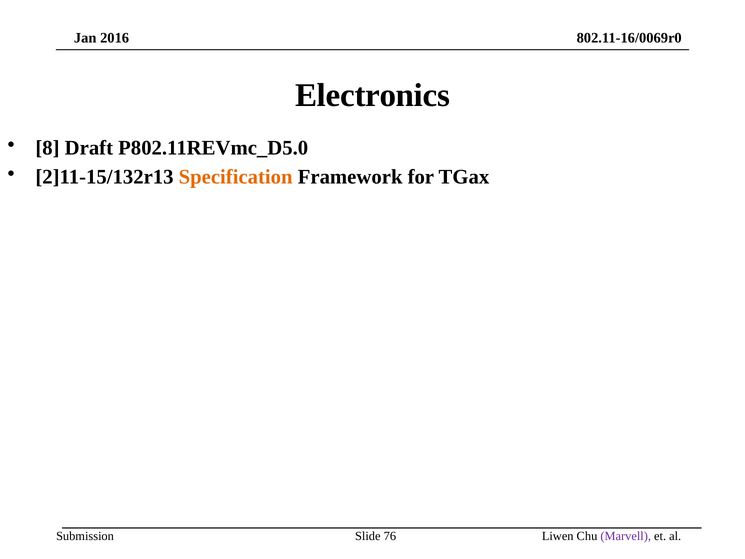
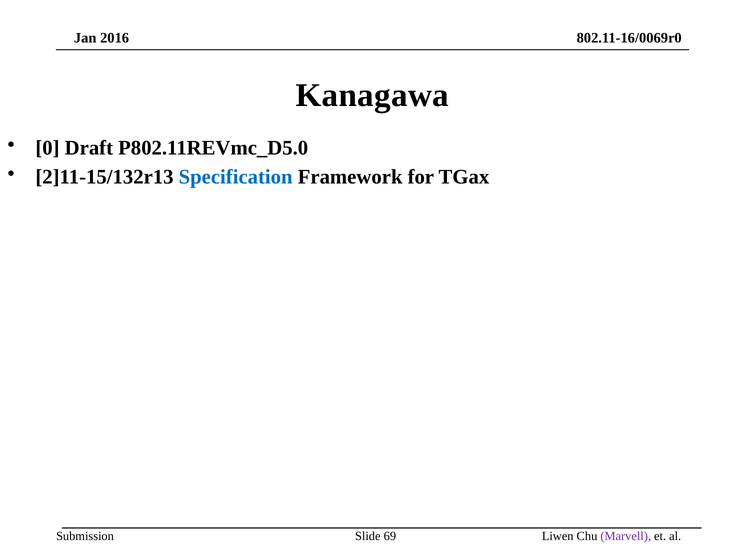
Electronics: Electronics -> Kanagawa
8: 8 -> 0
Specification colour: orange -> blue
76: 76 -> 69
